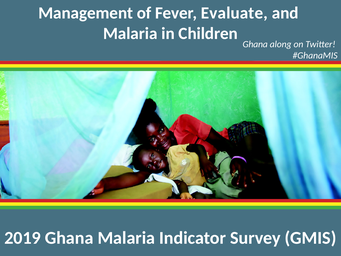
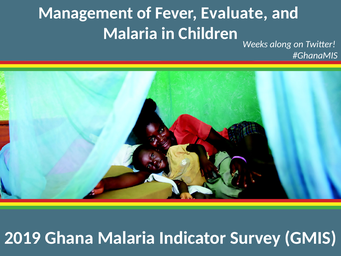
Ghana at (255, 44): Ghana -> Weeks
